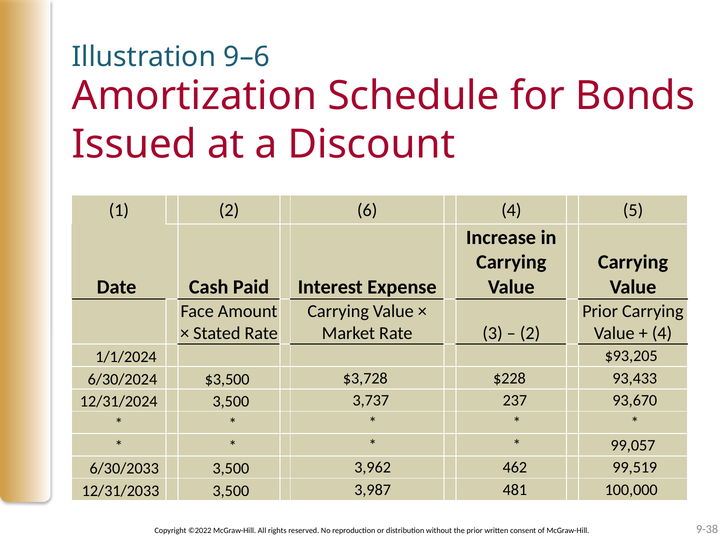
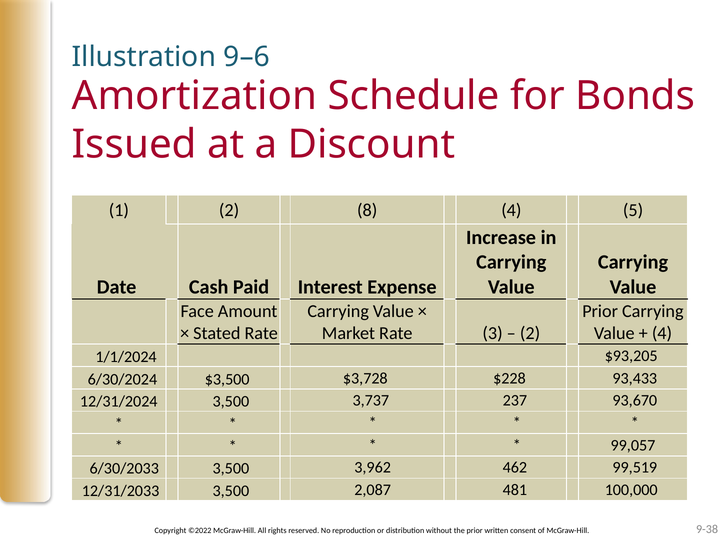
6: 6 -> 8
3,987: 3,987 -> 2,087
